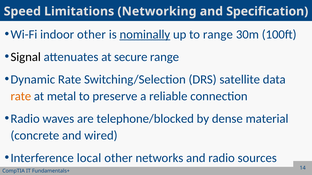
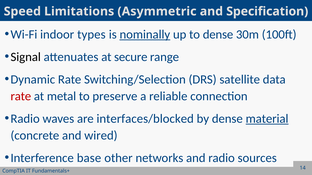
Networking: Networking -> Asymmetric
indoor other: other -> types
to range: range -> dense
rate at (21, 96) colour: orange -> red
telephone/blocked: telephone/blocked -> interfaces/blocked
material underline: none -> present
local: local -> base
